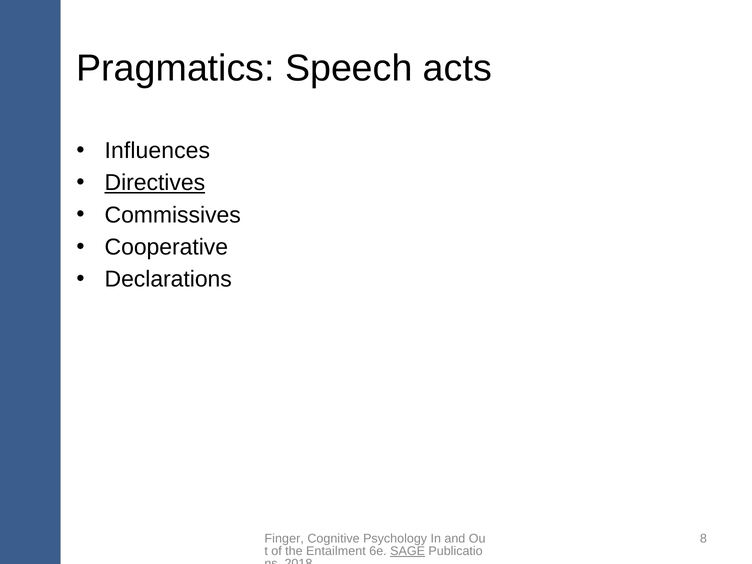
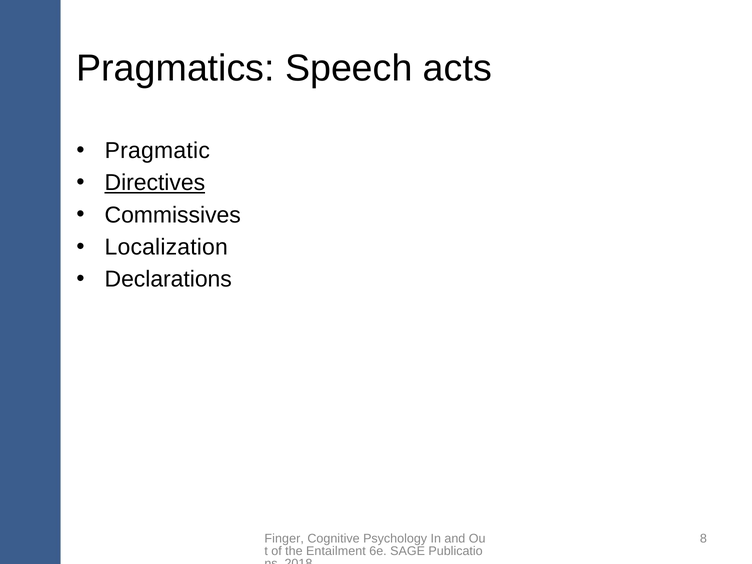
Influences: Influences -> Pragmatic
Cooperative: Cooperative -> Localization
SAGE underline: present -> none
